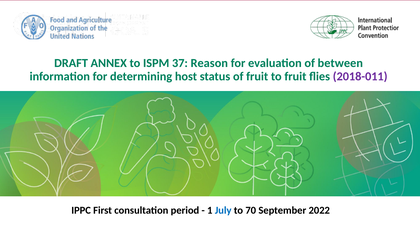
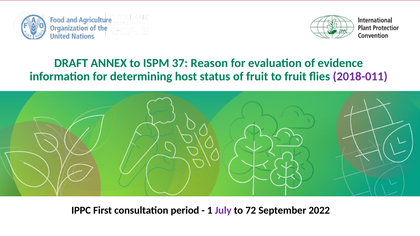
between: between -> evidence
July colour: blue -> purple
70: 70 -> 72
